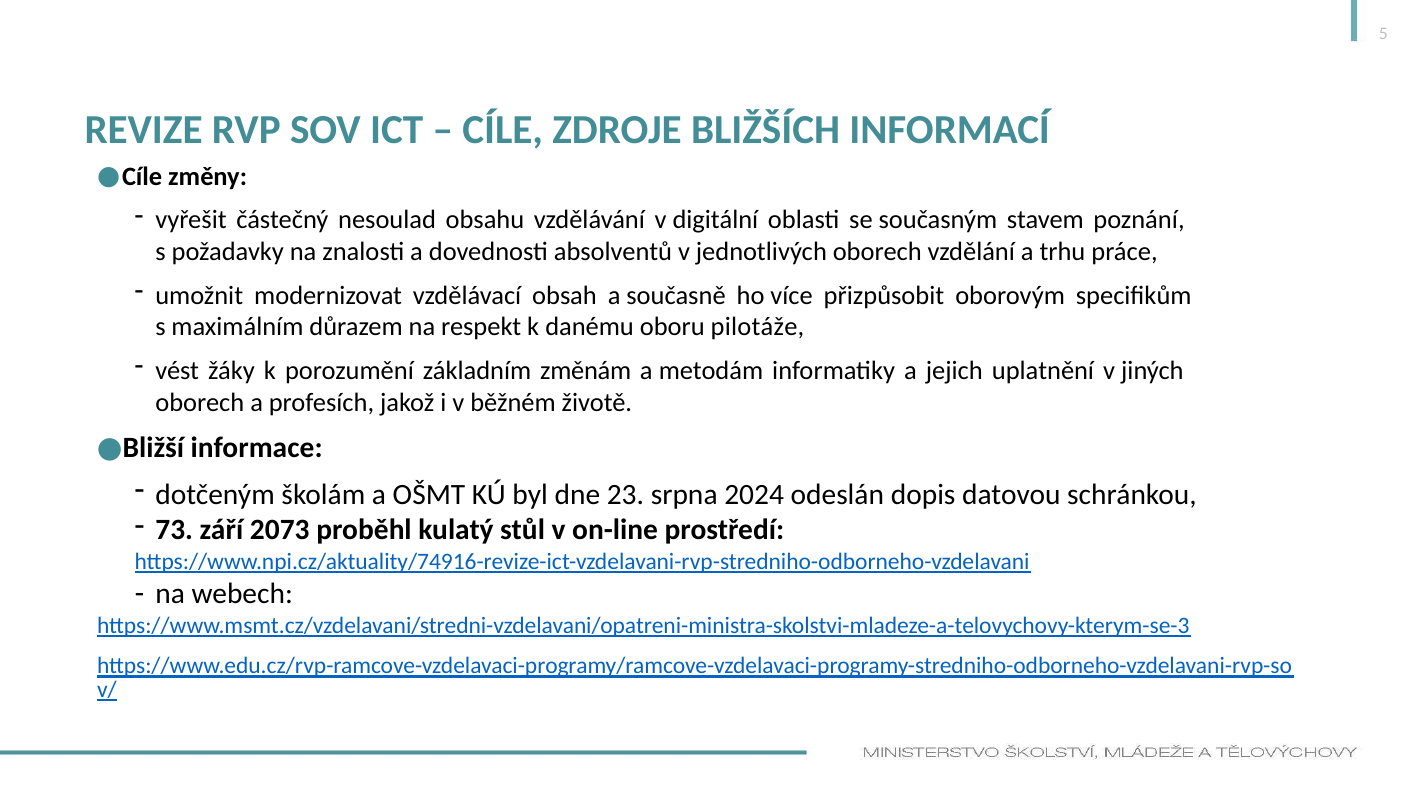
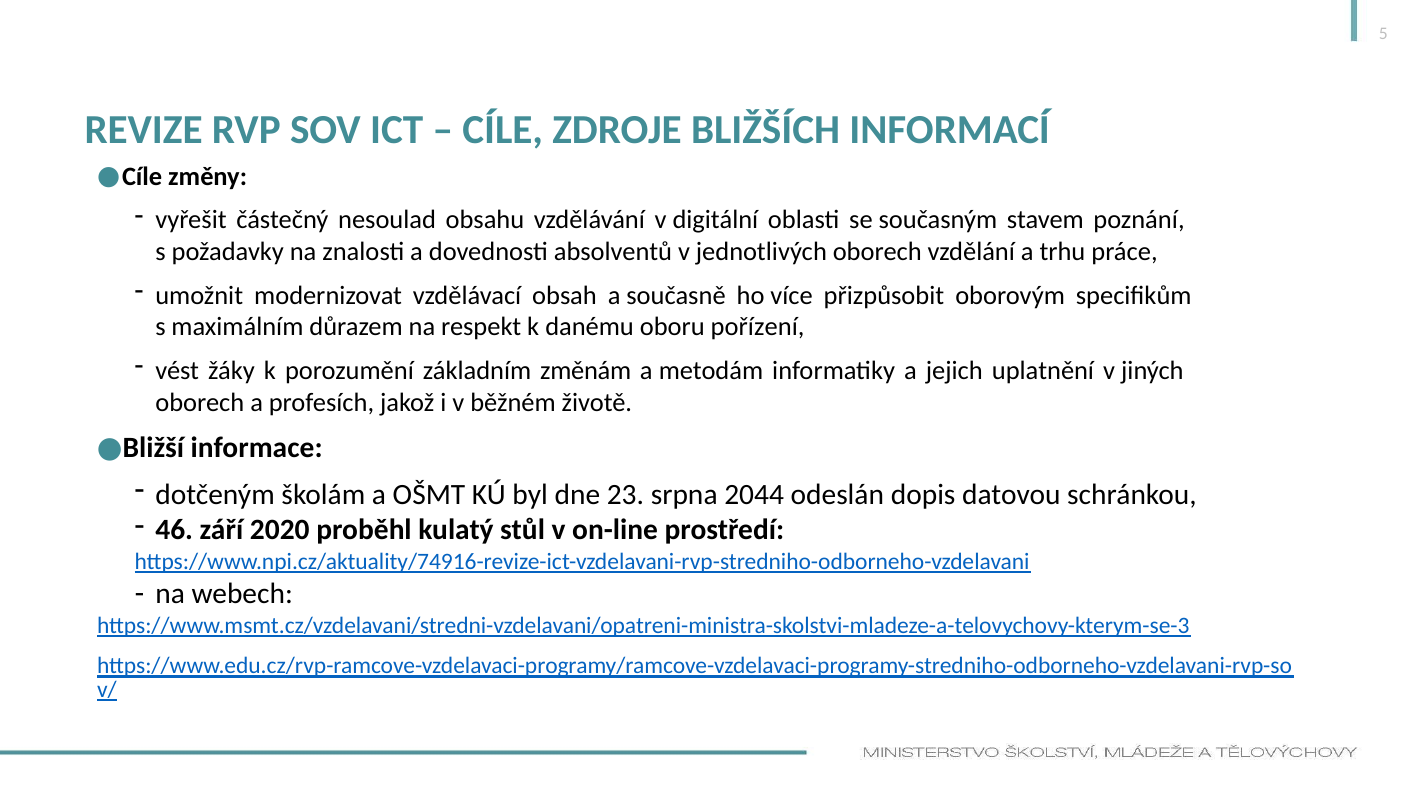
pilotáže: pilotáže -> pořízení
2024: 2024 -> 2044
73: 73 -> 46
2073: 2073 -> 2020
